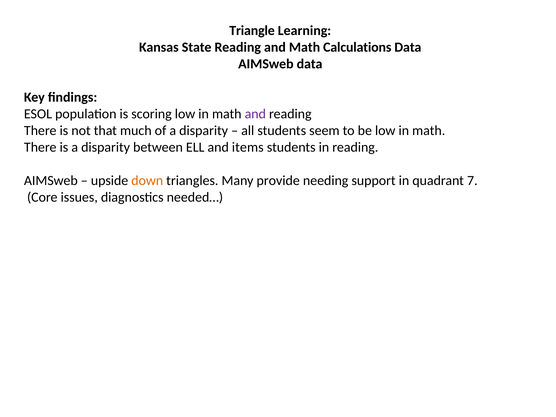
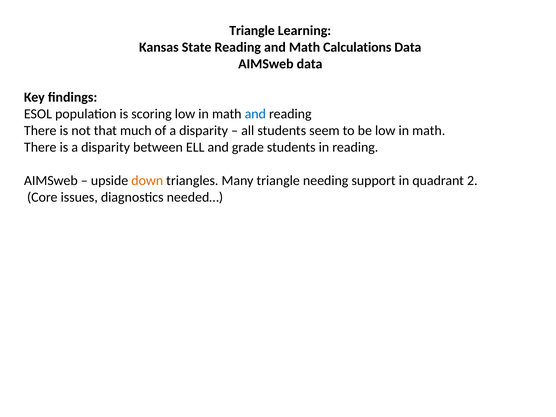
and at (255, 114) colour: purple -> blue
items: items -> grade
Many provide: provide -> triangle
7: 7 -> 2
